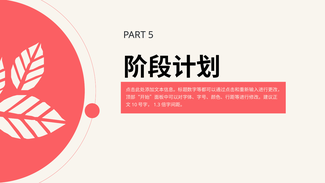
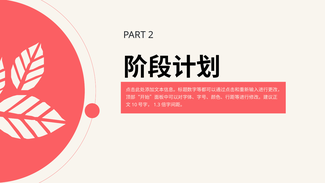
5: 5 -> 2
